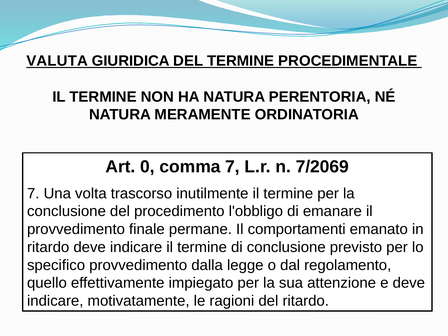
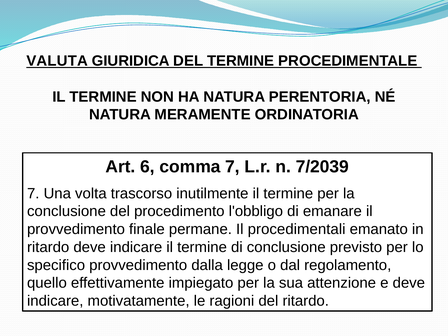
0: 0 -> 6
7/2069: 7/2069 -> 7/2039
comportamenti: comportamenti -> procedimentali
